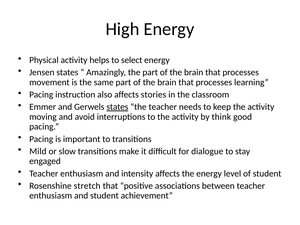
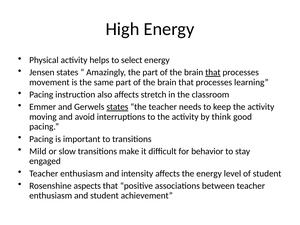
that at (213, 72) underline: none -> present
stories: stories -> stretch
dialogue: dialogue -> behavior
stretch: stretch -> aspects
